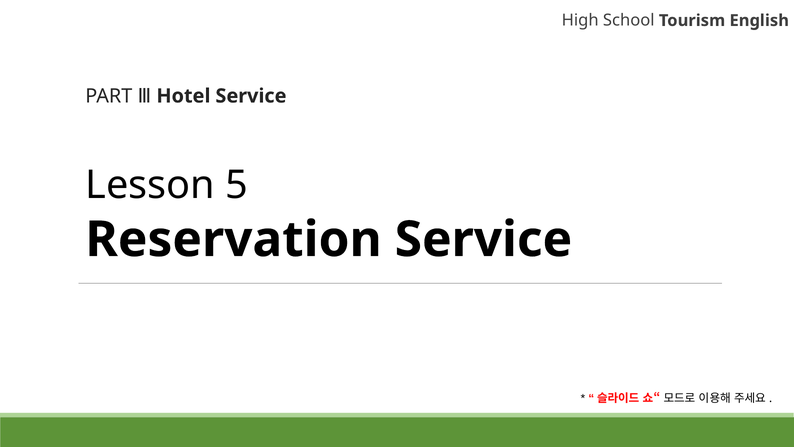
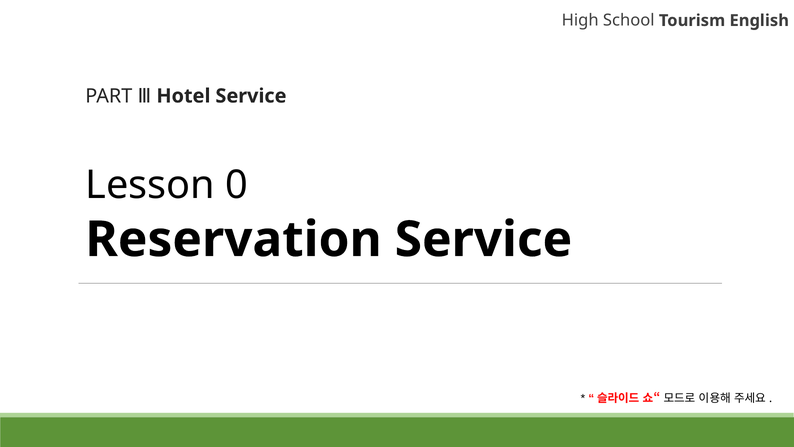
5: 5 -> 0
